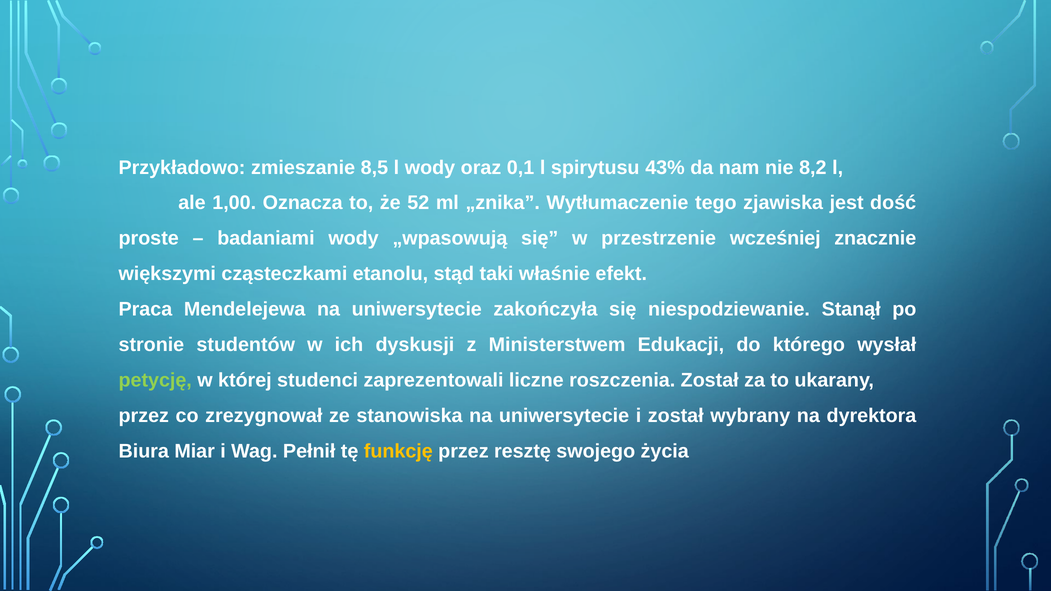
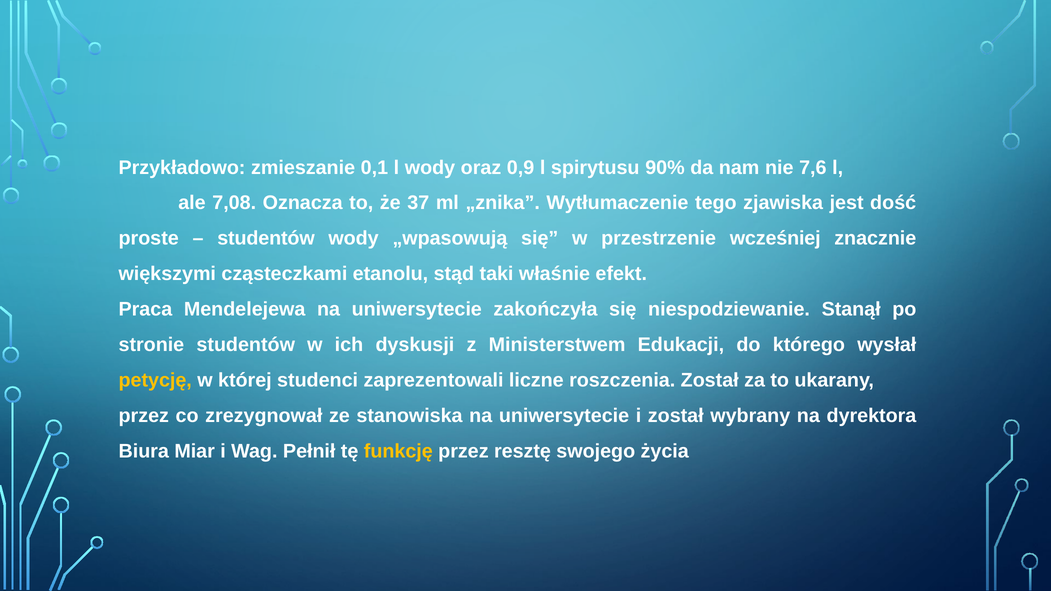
8,5: 8,5 -> 0,1
0,1: 0,1 -> 0,9
43%: 43% -> 90%
8,2: 8,2 -> 7,6
1,00: 1,00 -> 7,08
52: 52 -> 37
badaniami at (266, 239): badaniami -> studentów
petycję colour: light green -> yellow
